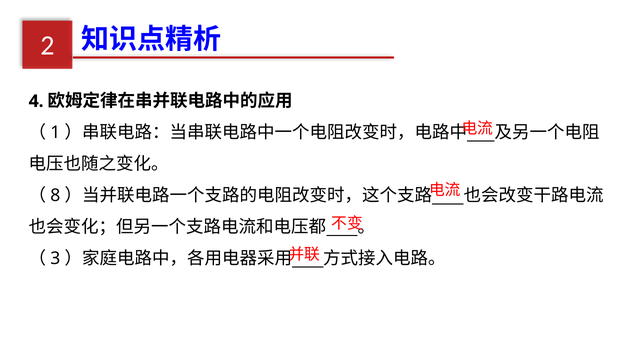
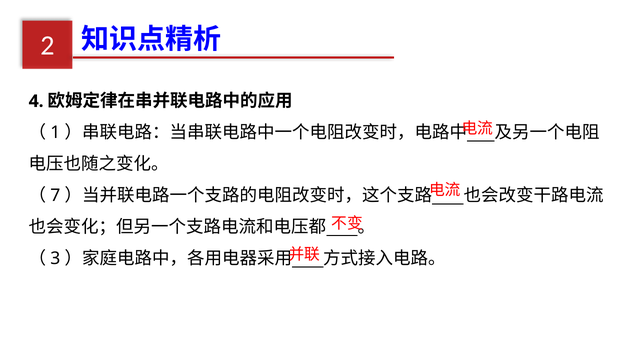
8: 8 -> 7
